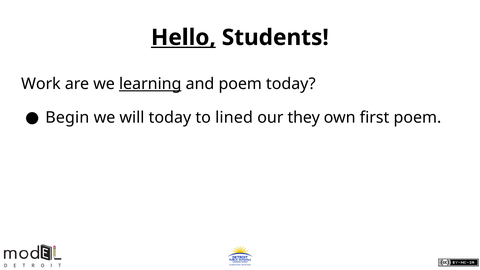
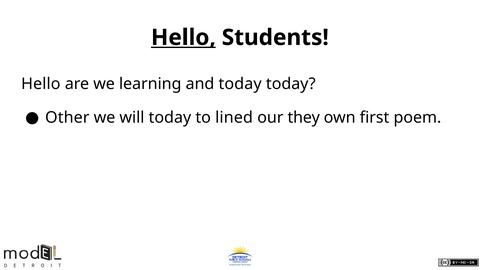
Work at (41, 84): Work -> Hello
learning underline: present -> none
and poem: poem -> today
Begin: Begin -> Other
